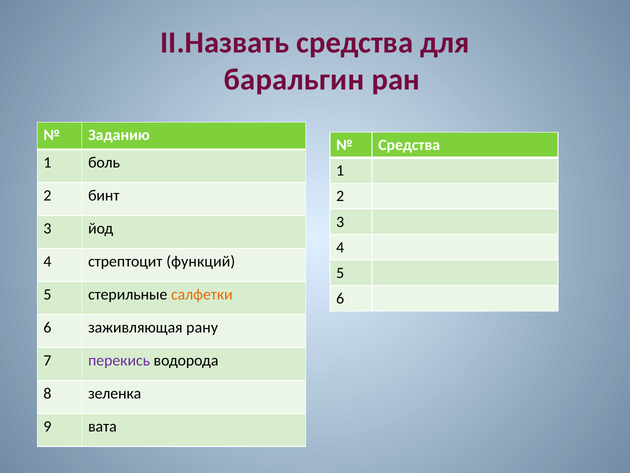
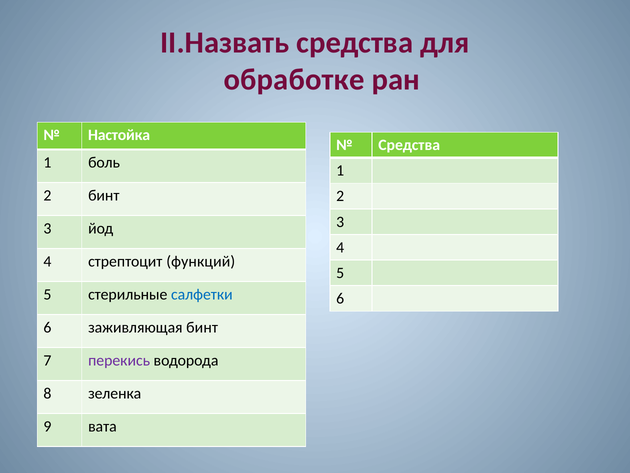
баральгин: баральгин -> обработке
Заданию: Заданию -> Настойка
салфетки colour: orange -> blue
заживляющая рану: рану -> бинт
